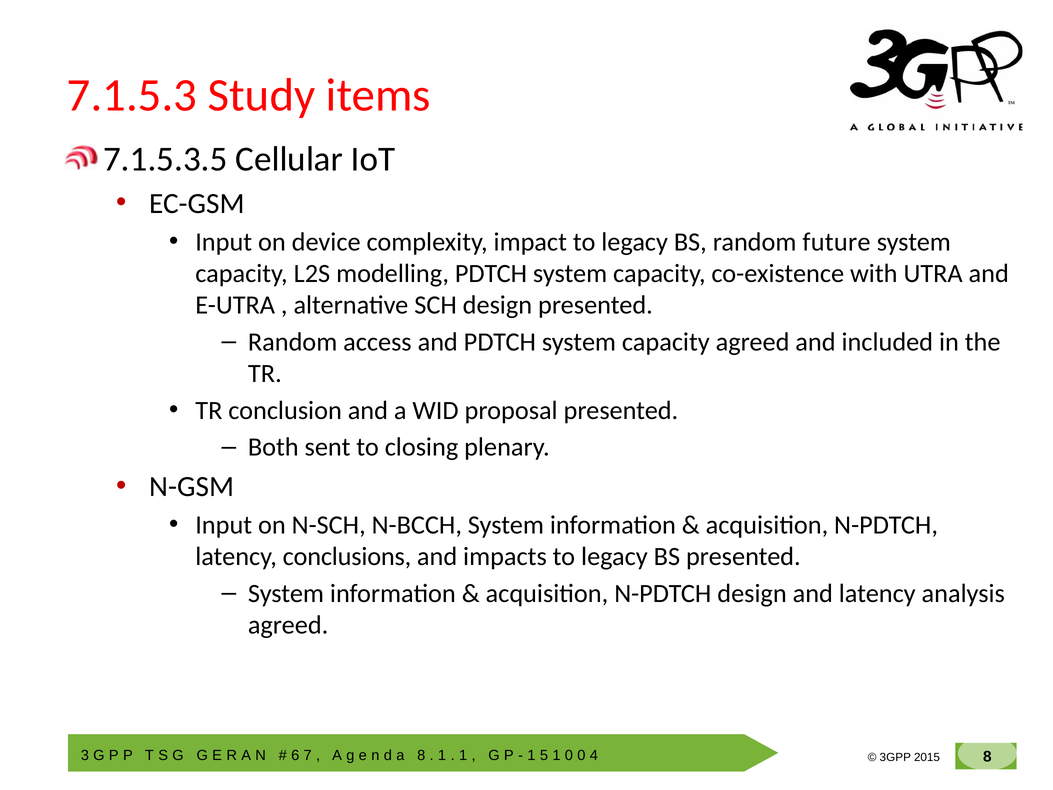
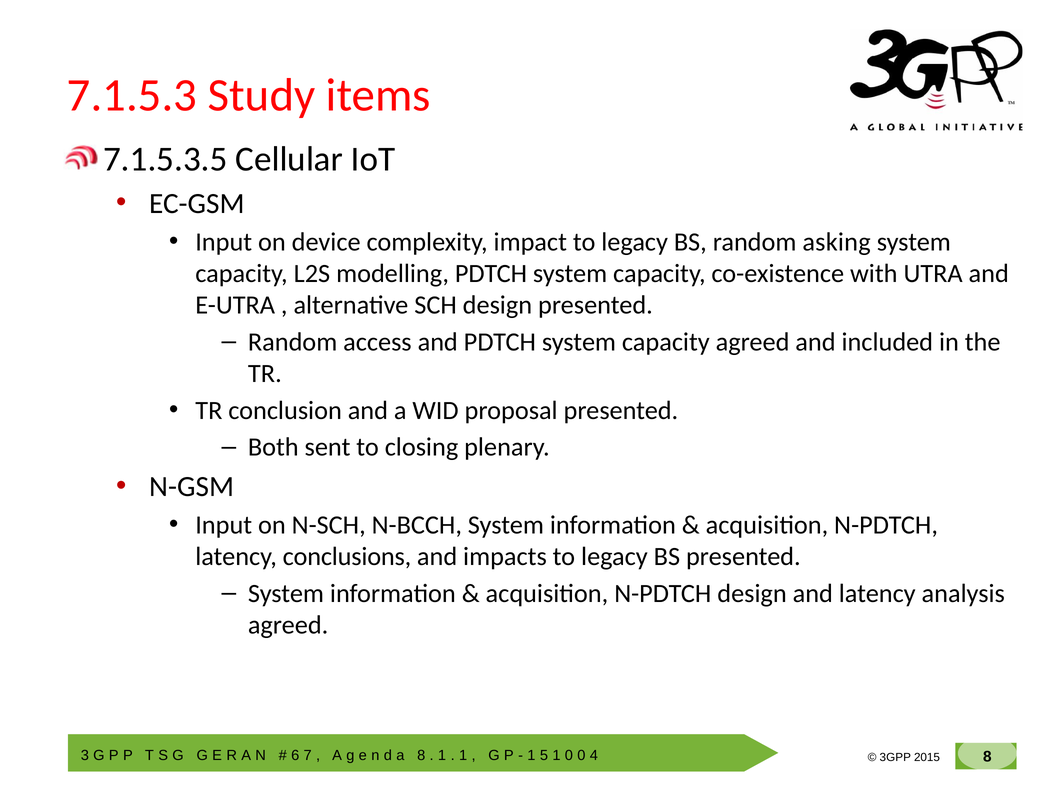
future: future -> asking
